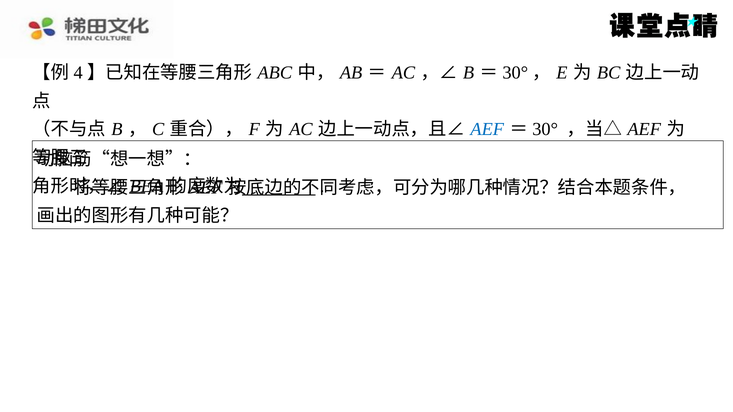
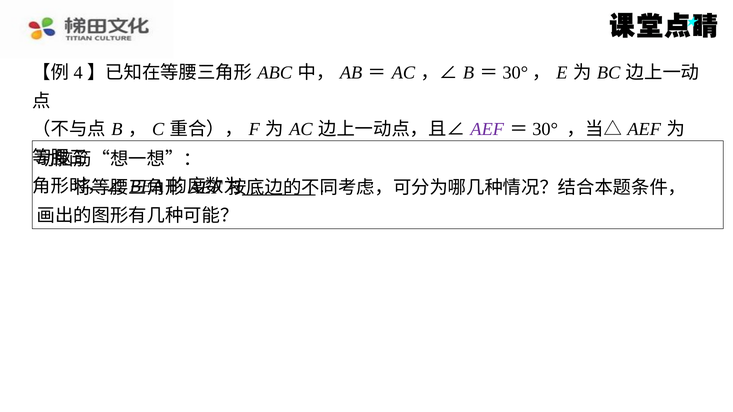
AEF at (487, 129) colour: blue -> purple
